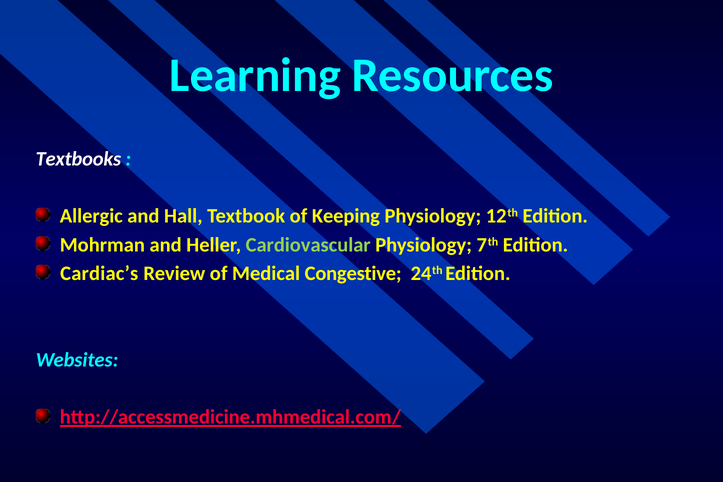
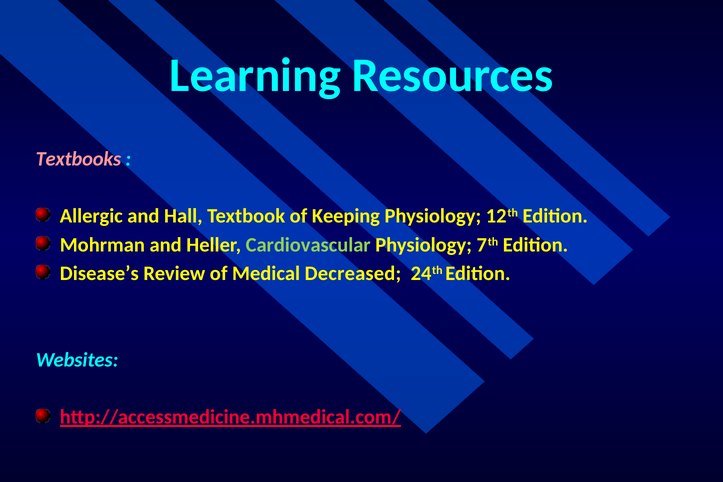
Textbooks colour: white -> pink
Cardiac’s: Cardiac’s -> Disease’s
Congestive: Congestive -> Decreased
